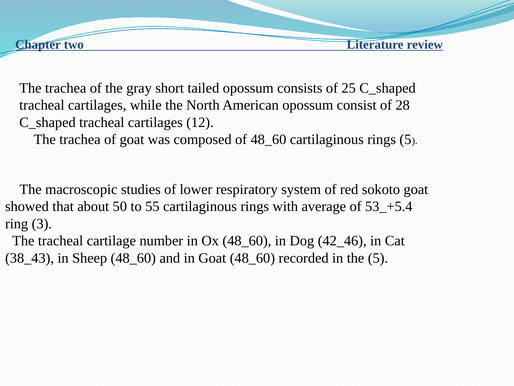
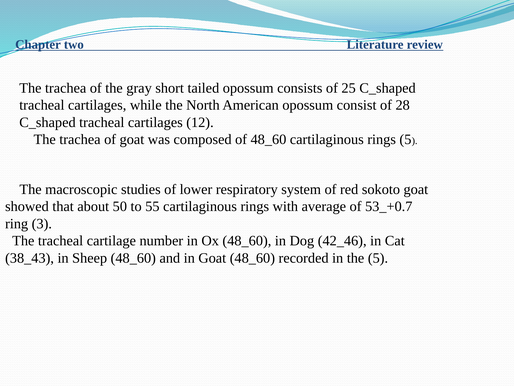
53_+5.4: 53_+5.4 -> 53_+0.7
